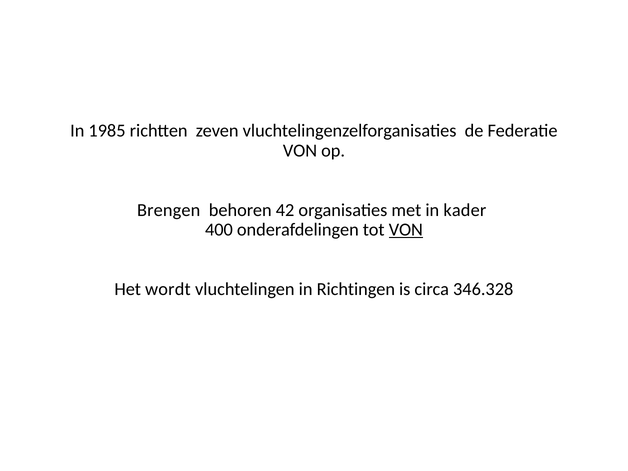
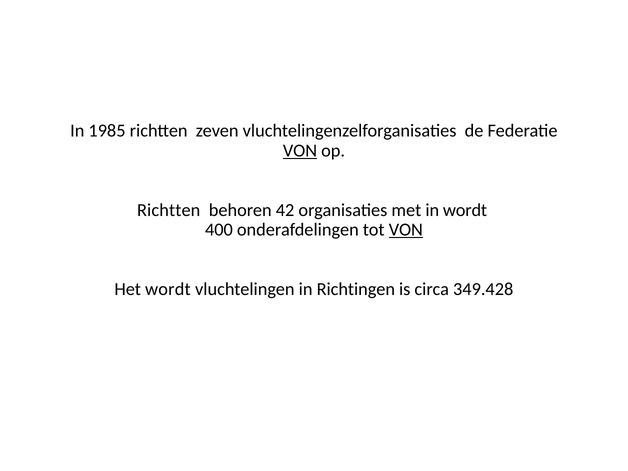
VON at (300, 151) underline: none -> present
Brengen at (169, 210): Brengen -> Richtten
in kader: kader -> wordt
346.328: 346.328 -> 349.428
